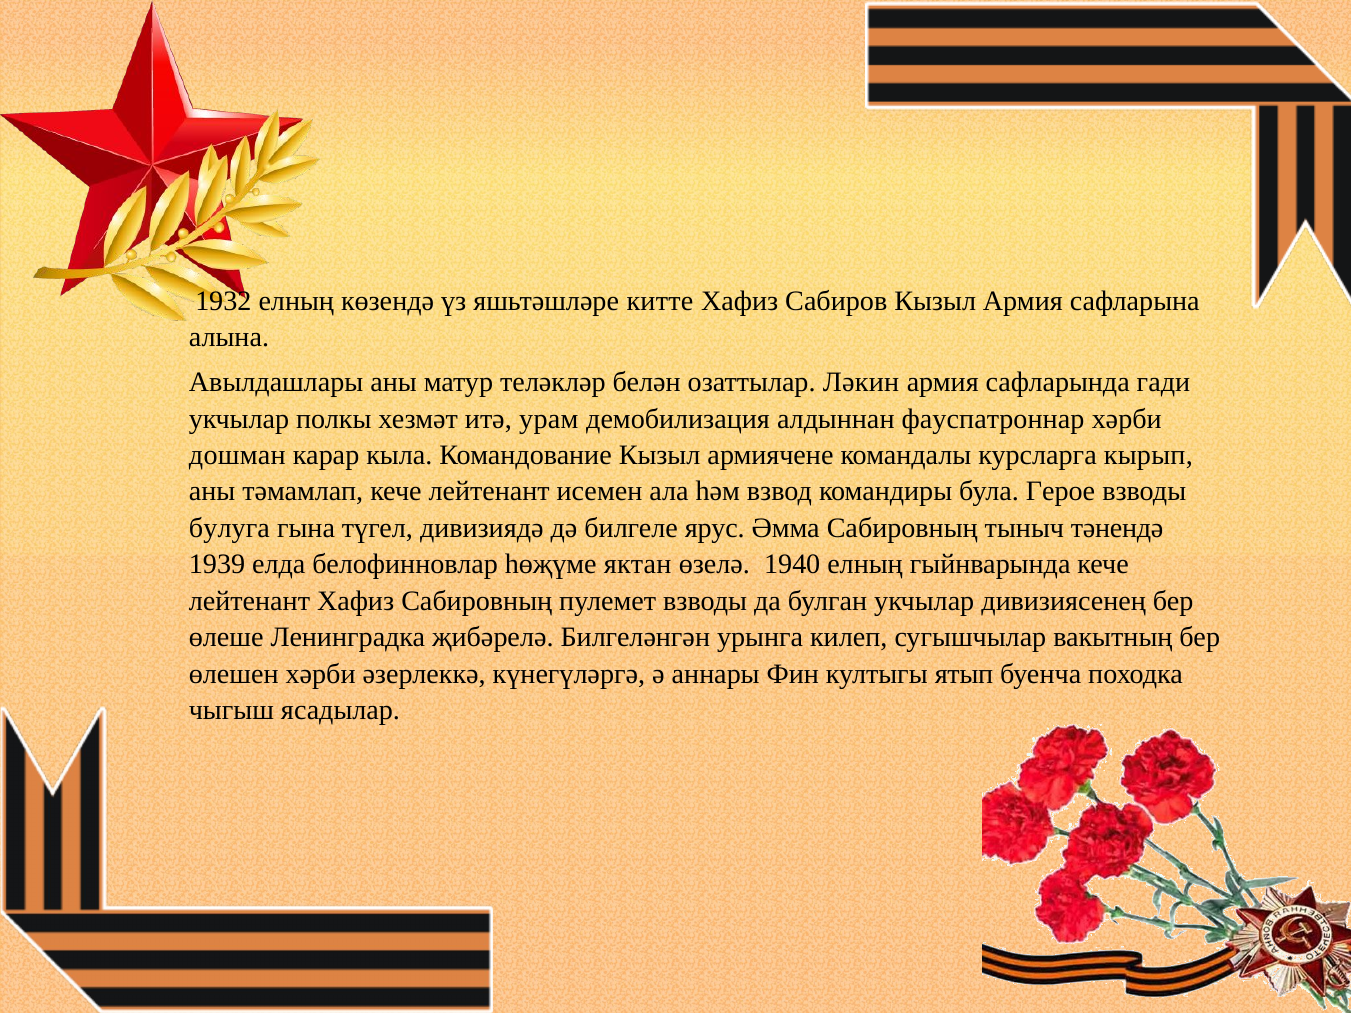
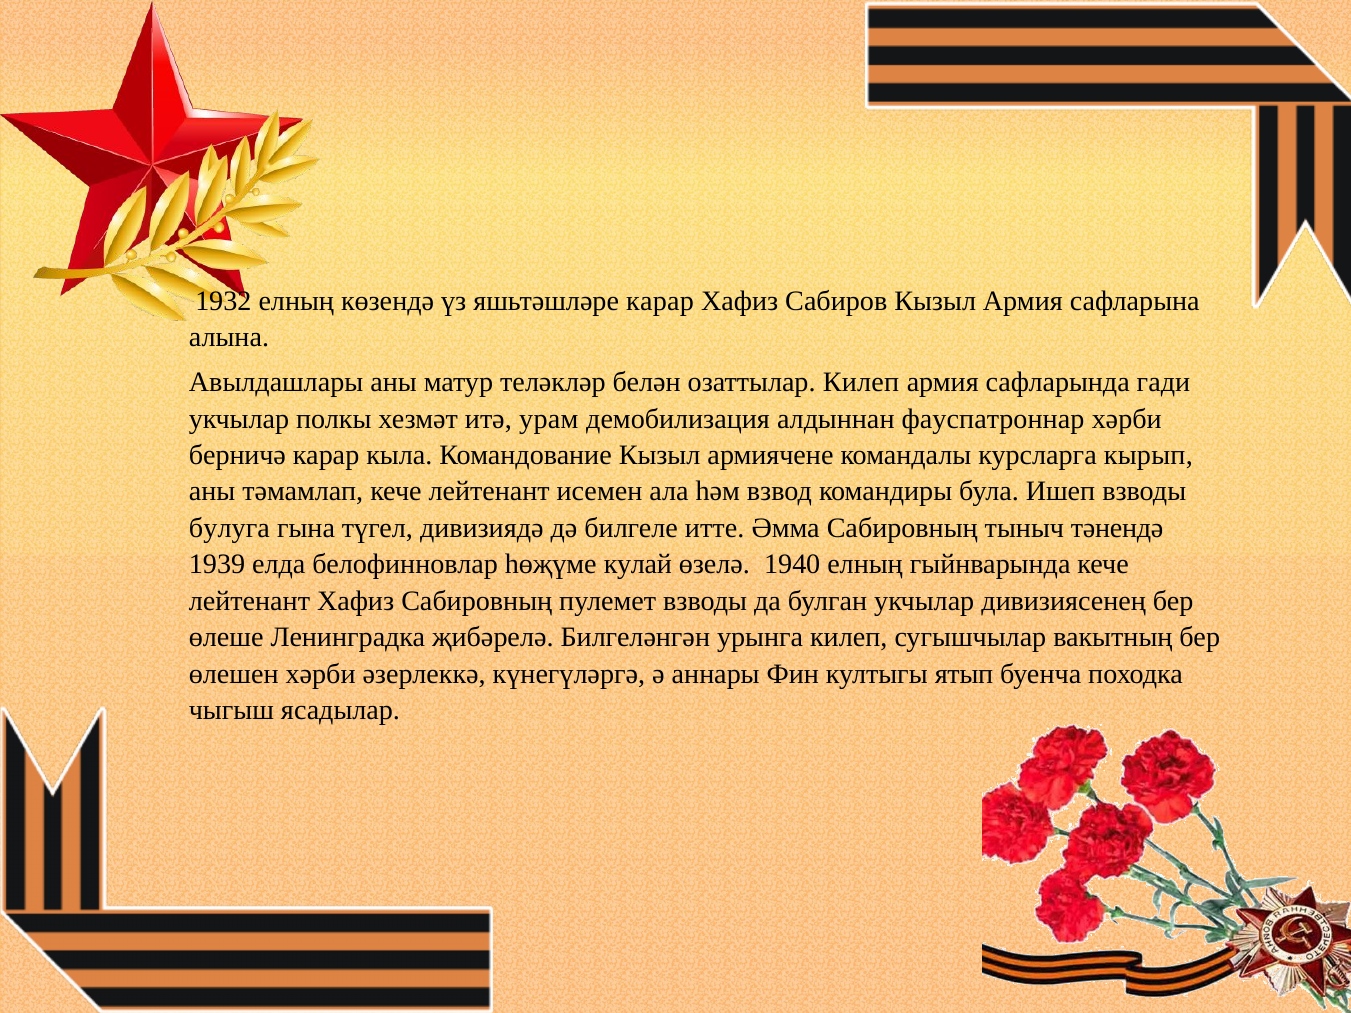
яшьтәшләре китте: китте -> карар
озаттылар Ләкин: Ләкин -> Килеп
дошман: дошман -> берничә
Герое: Герое -> Ишеп
ярус: ярус -> итте
яктан: яктан -> кулай
